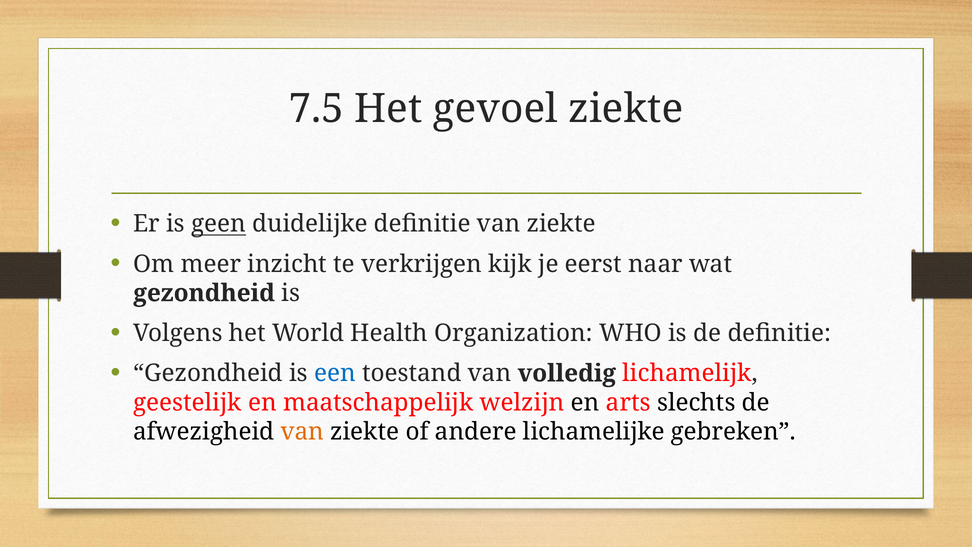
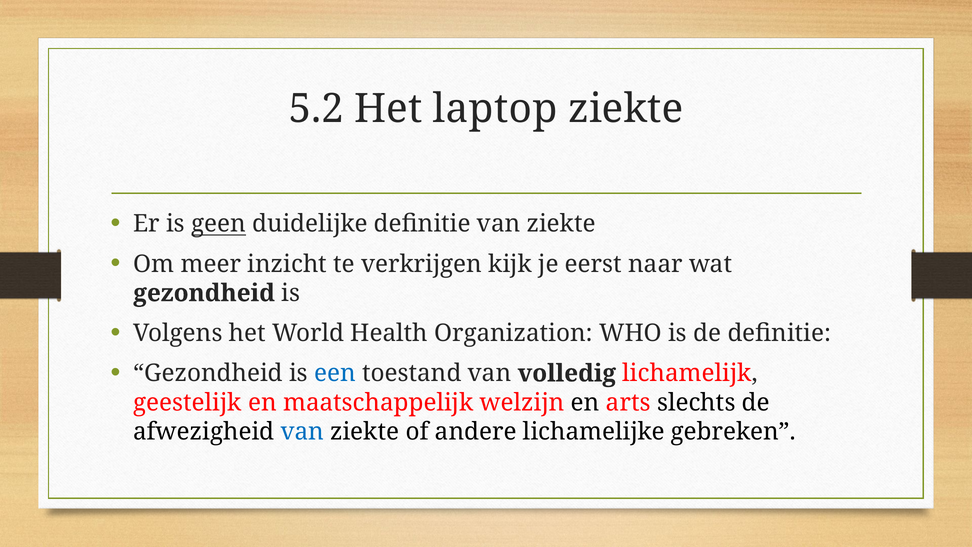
7.5: 7.5 -> 5.2
gevoel: gevoel -> laptop
van at (302, 432) colour: orange -> blue
